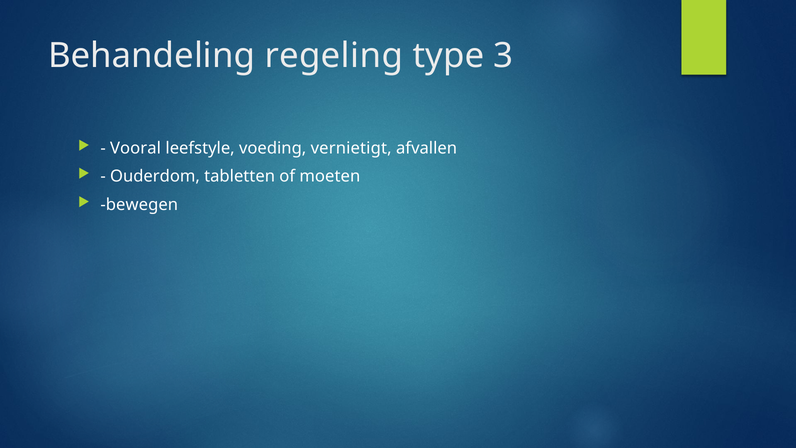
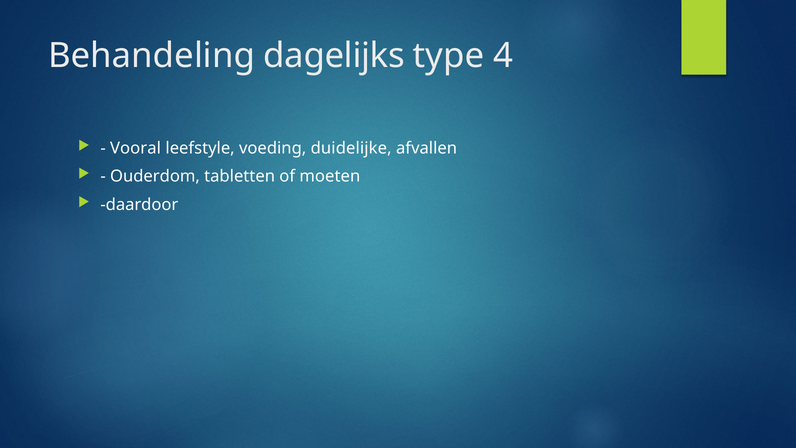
regeling: regeling -> dagelijks
3: 3 -> 4
vernietigt: vernietigt -> duidelijke
bewegen: bewegen -> daardoor
